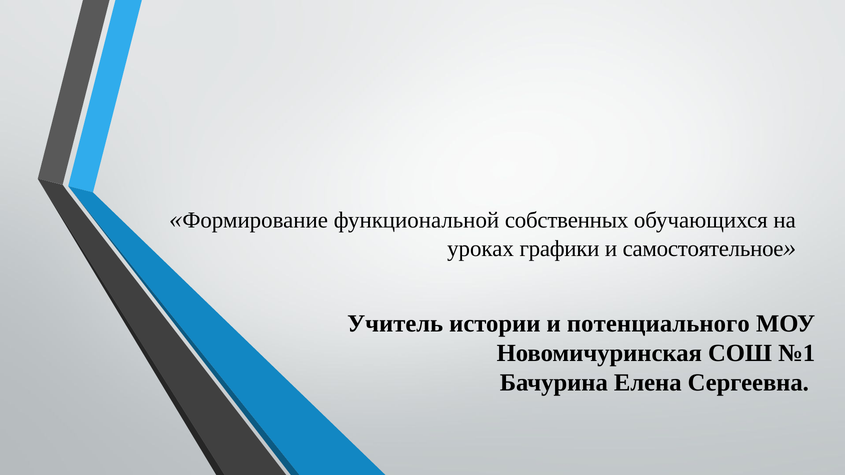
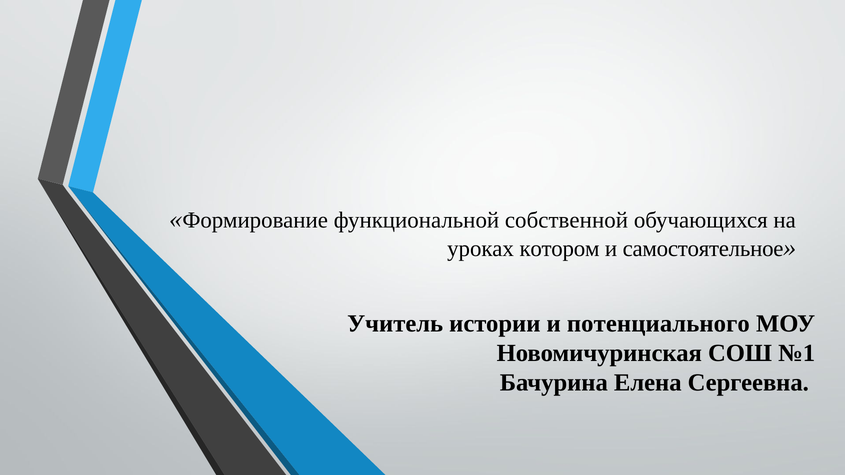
собственных: собственных -> собственной
графики: графики -> котором
